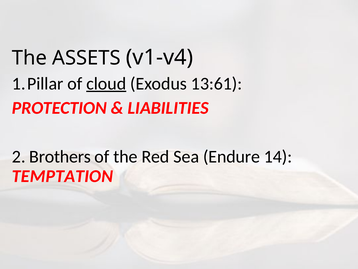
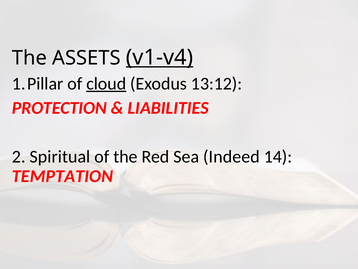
v1-v4 underline: none -> present
13:61: 13:61 -> 13:12
Brothers: Brothers -> Spiritual
Endure: Endure -> Indeed
